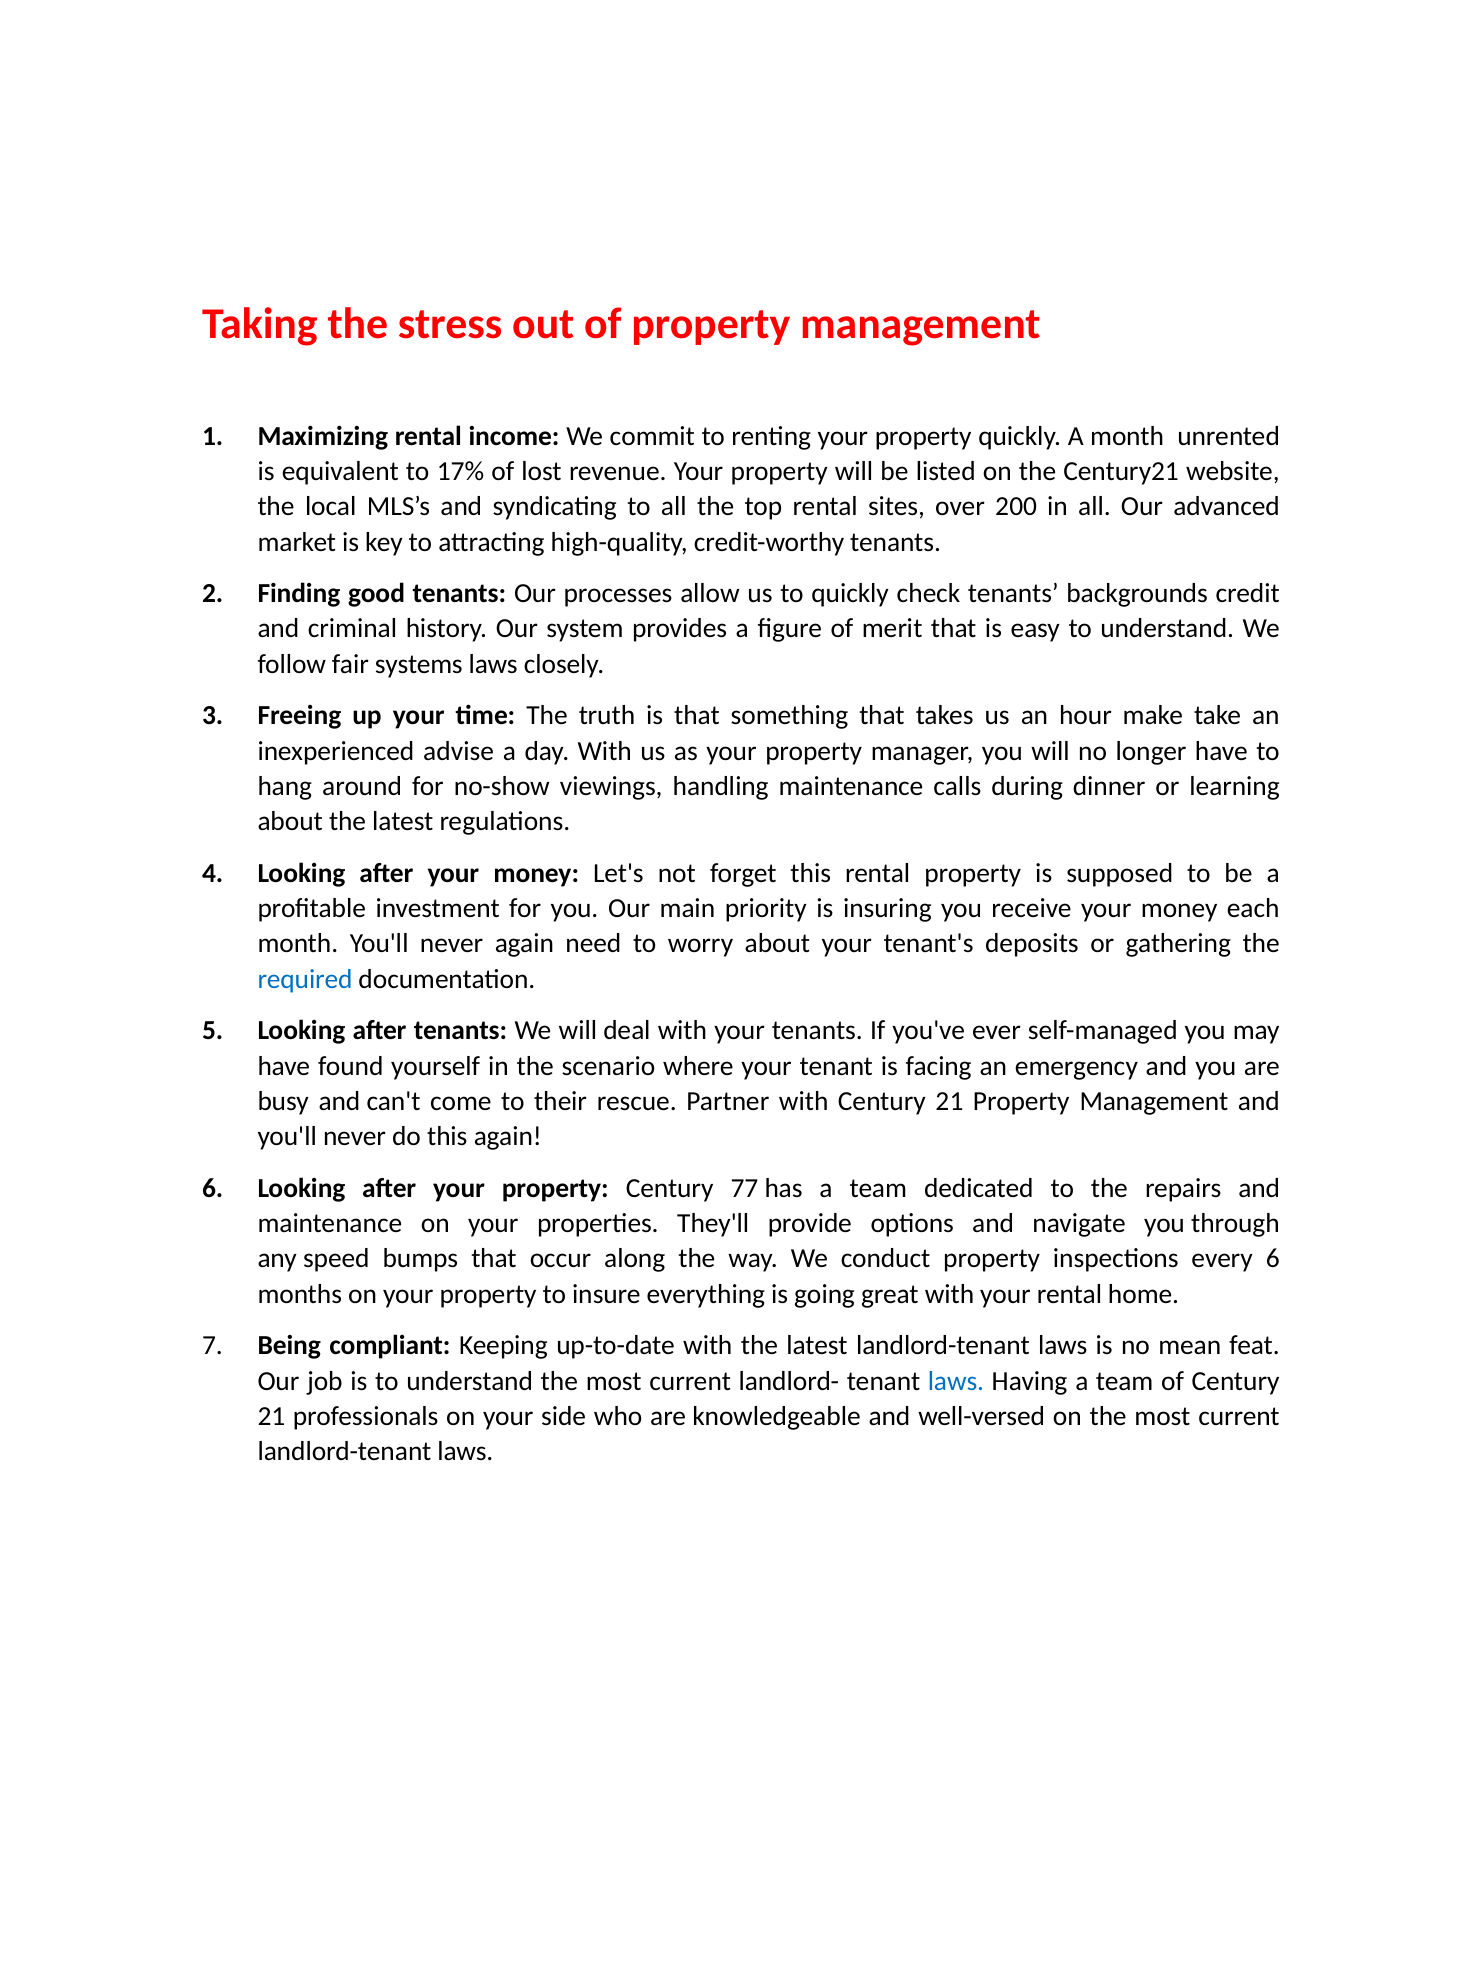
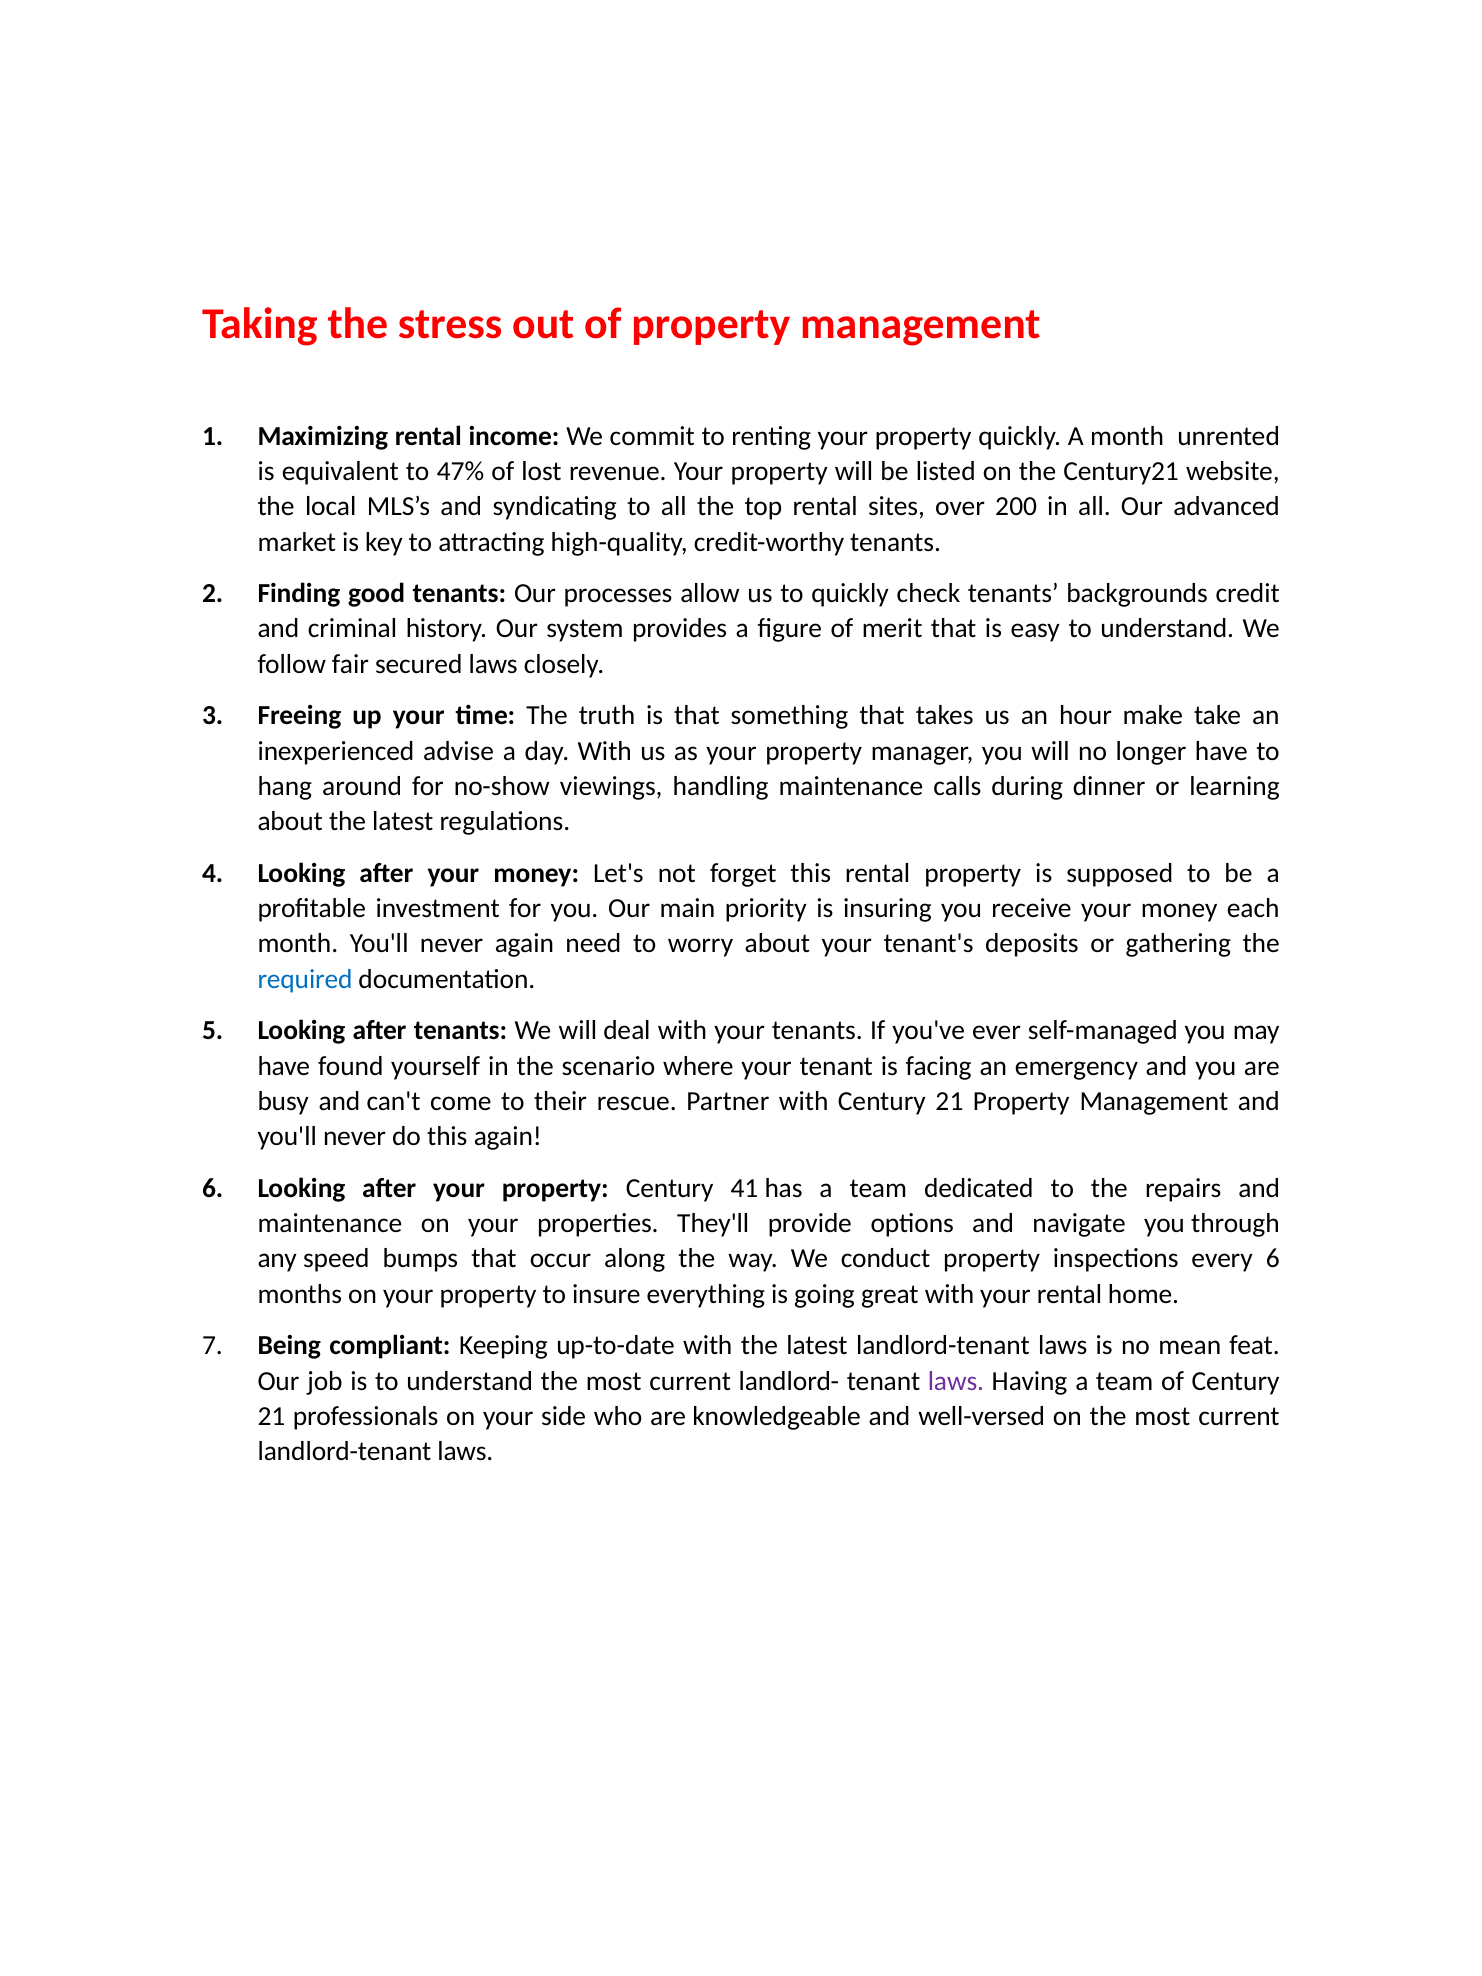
17%: 17% -> 47%
systems: systems -> secured
77: 77 -> 41
laws at (956, 1381) colour: blue -> purple
